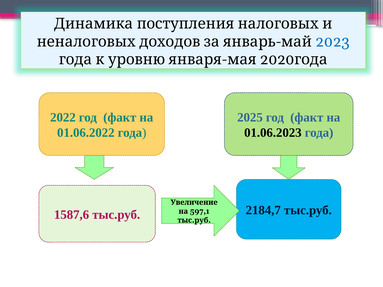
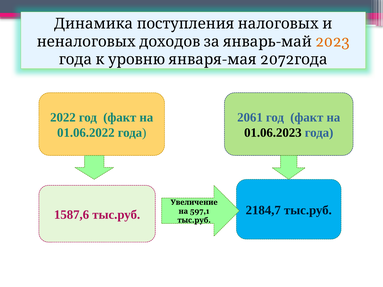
2023 colour: blue -> orange
2020: 2020 -> 2072
2025: 2025 -> 2061
